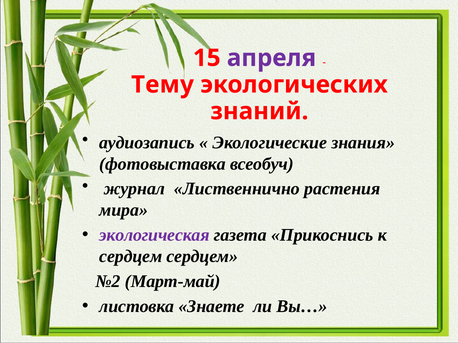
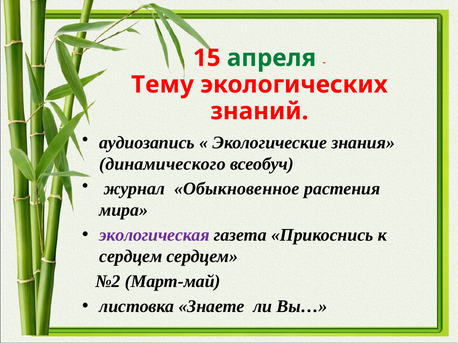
апреля colour: purple -> green
фотовыставка: фотовыставка -> динамического
Лиственнично: Лиственнично -> Обыкновенное
